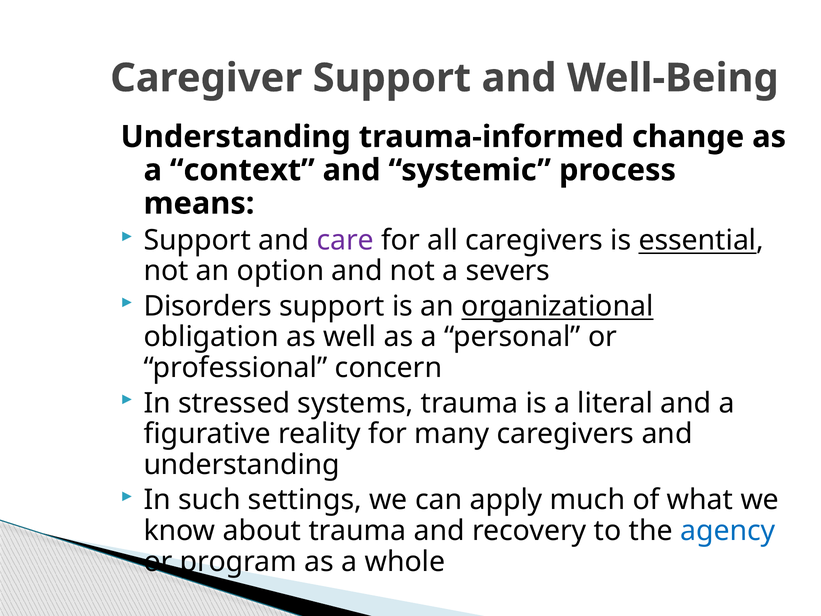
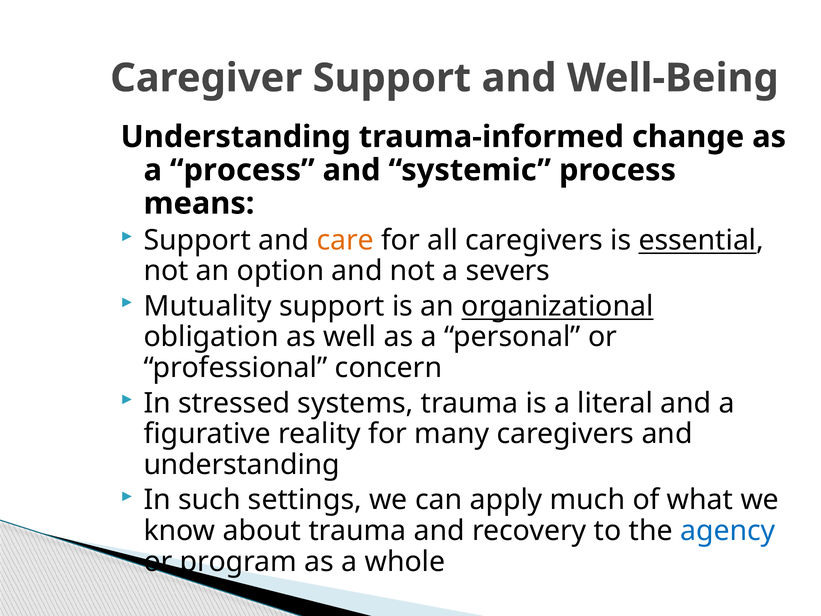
a context: context -> process
care colour: purple -> orange
Disorders: Disorders -> Mutuality
